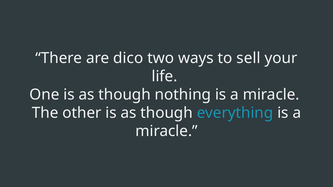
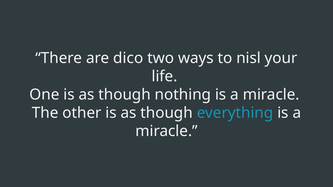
sell: sell -> nisl
